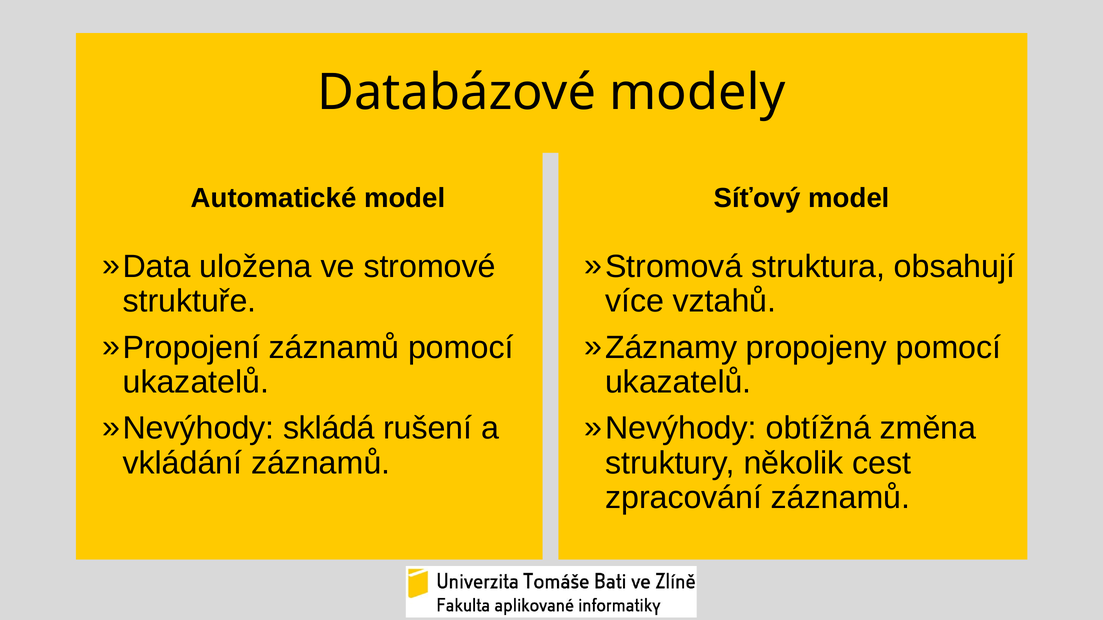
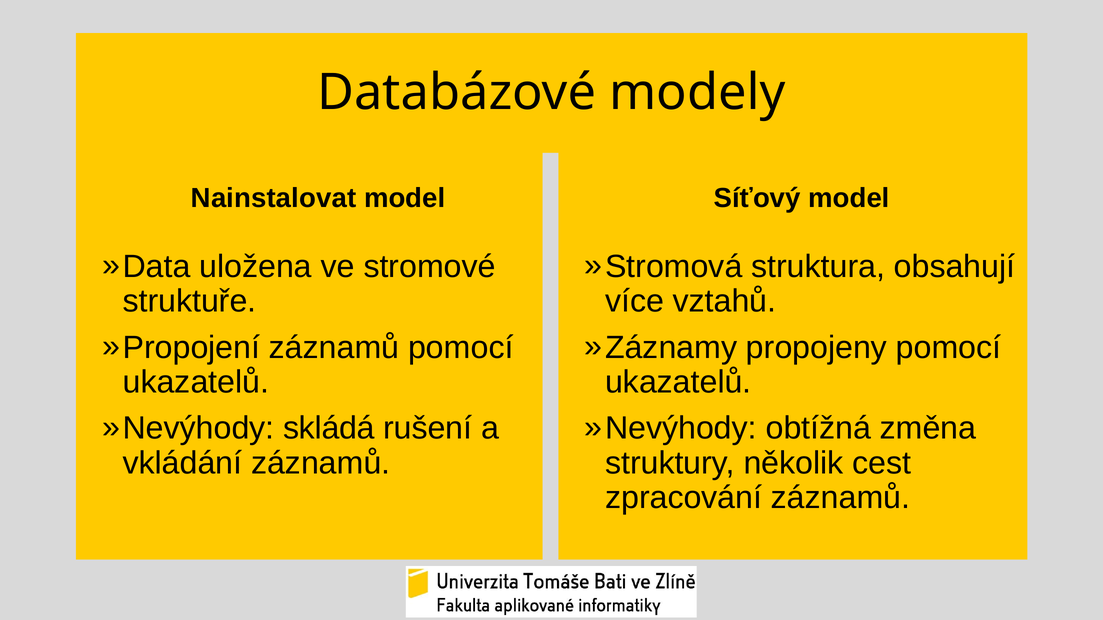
Automatické: Automatické -> Nainstalovat
